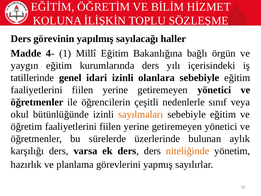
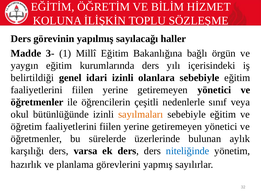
4-: 4- -> 3-
tatillerinde: tatillerinde -> belirtildiği
niteliğinde colour: orange -> blue
